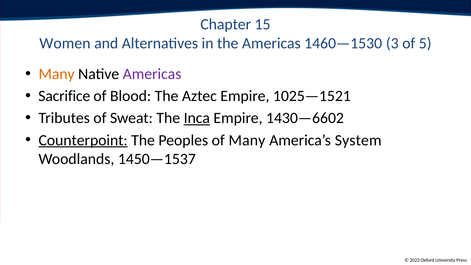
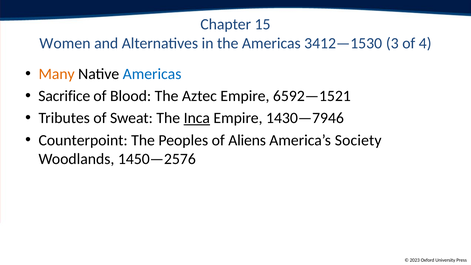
1460—1530: 1460—1530 -> 3412—1530
of 5: 5 -> 4
Americas at (152, 74) colour: purple -> blue
1025—1521: 1025—1521 -> 6592—1521
1430—6602: 1430—6602 -> 1430—7946
Counterpoint underline: present -> none
of Many: Many -> Aliens
System: System -> Society
1450—1537: 1450—1537 -> 1450—2576
